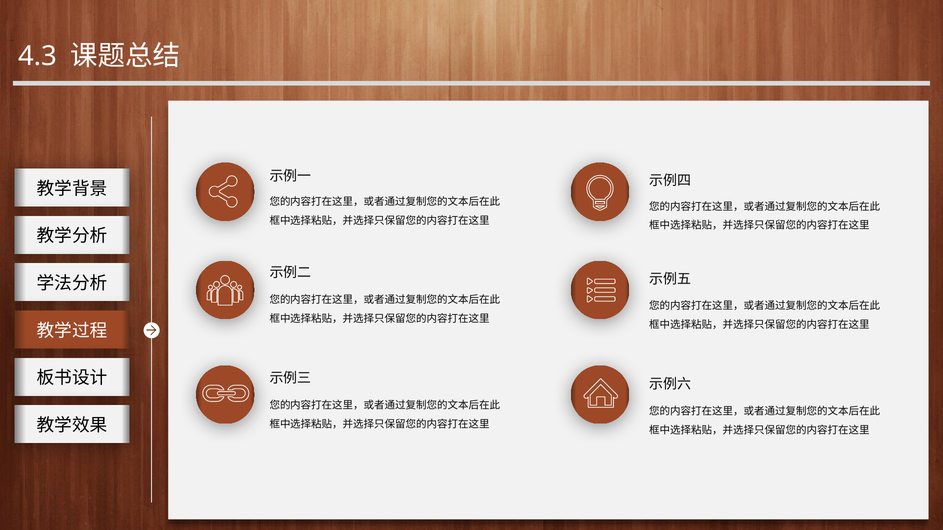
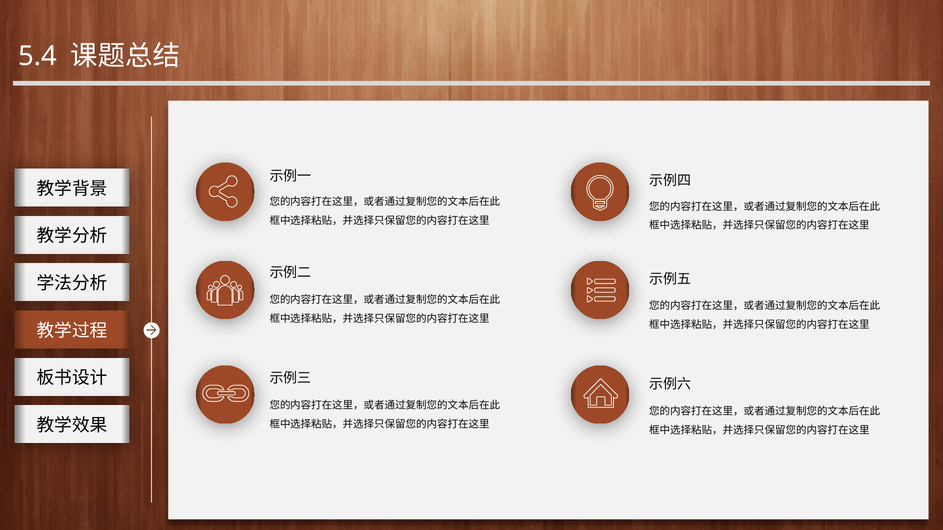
4.3: 4.3 -> 5.4
